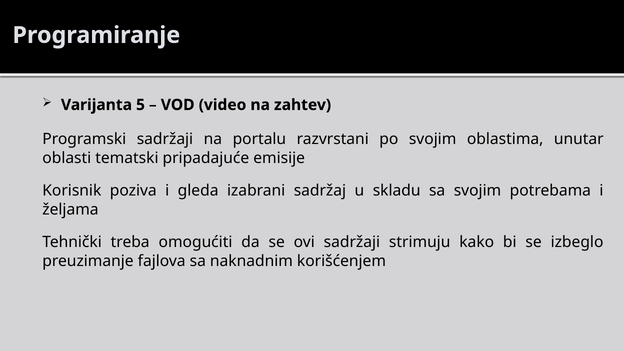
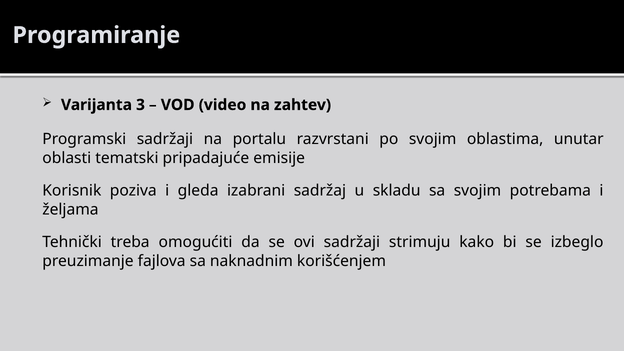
5: 5 -> 3
